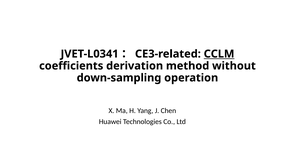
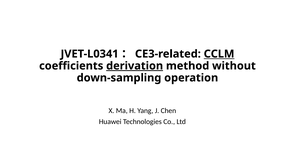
derivation underline: none -> present
